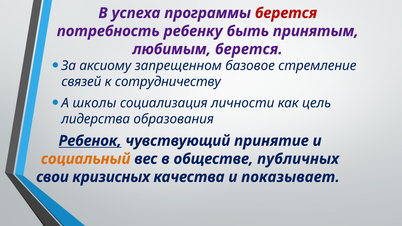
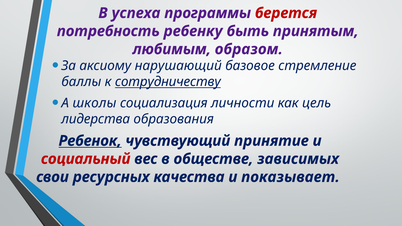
любимым берется: берется -> образом
запрещенном: запрещенном -> нарушающий
связей: связей -> баллы
сотрудничеству underline: none -> present
социальный colour: orange -> red
публичных: публичных -> зависимых
кризисных: кризисных -> ресурсных
